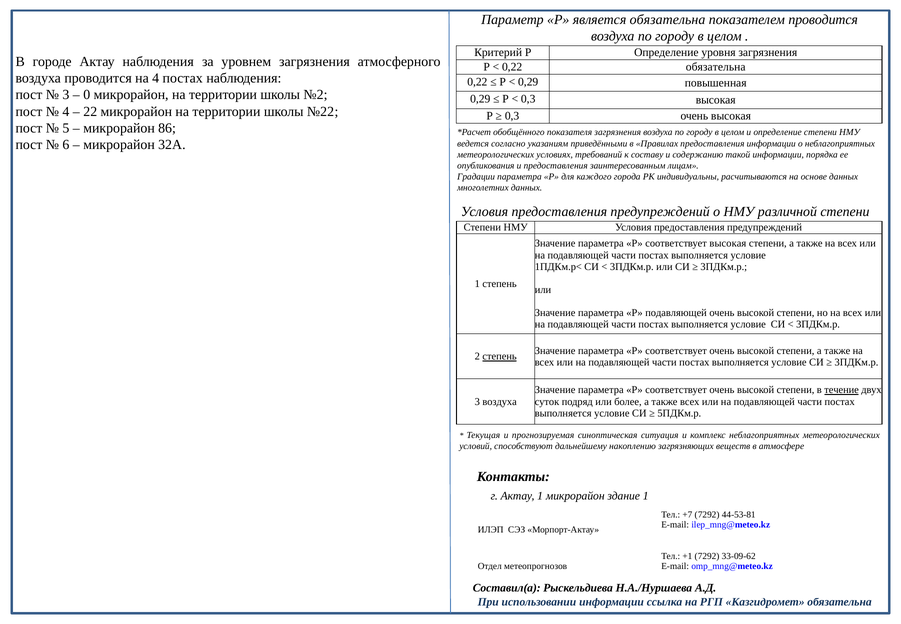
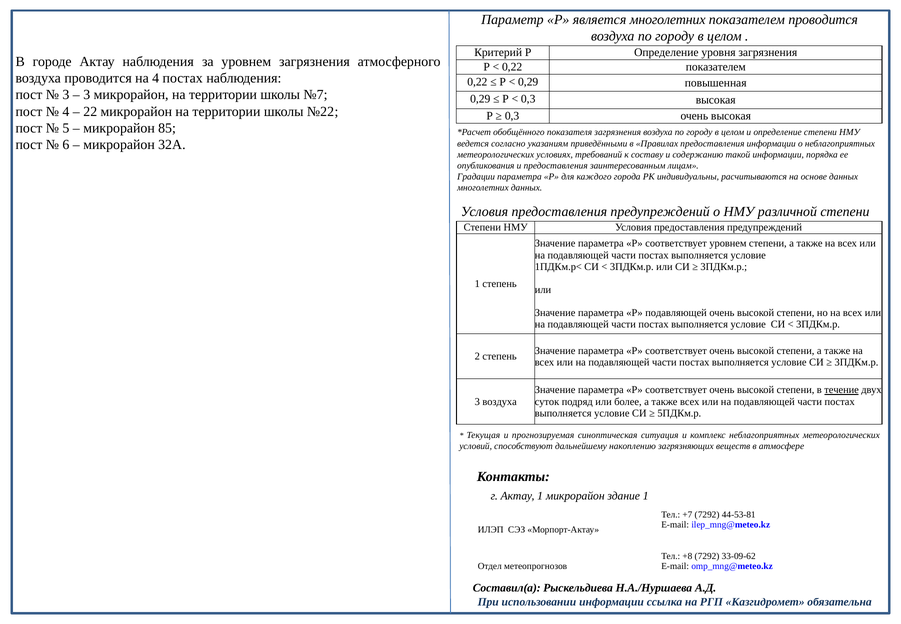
является обязательна: обязательна -> многолетних
0,22 обязательна: обязательна -> показателем
0 at (87, 95): 0 -> 3
№2: №2 -> №7
86: 86 -> 85
соответствует высокая: высокая -> уровнем
степень at (500, 356) underline: present -> none
+1: +1 -> +8
